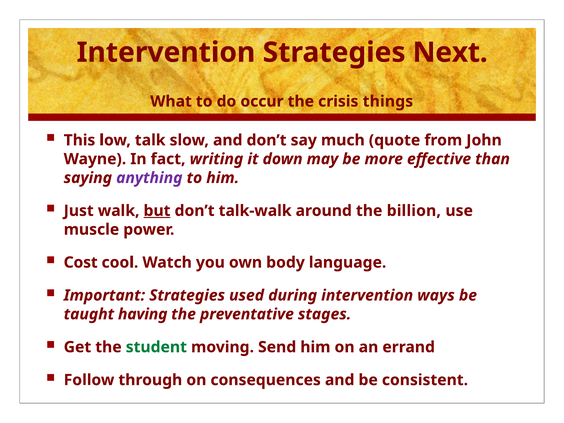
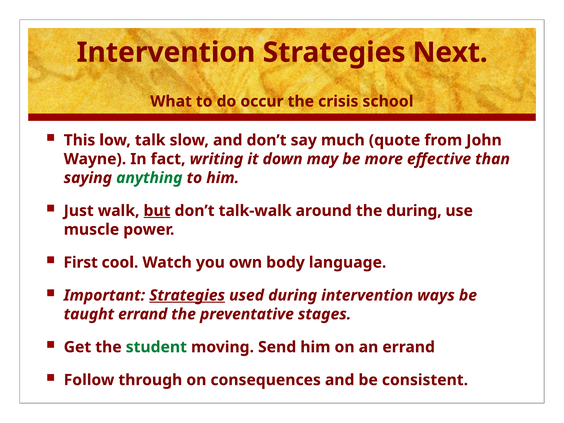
things: things -> school
anything colour: purple -> green
the billion: billion -> during
Cost: Cost -> First
Strategies at (187, 295) underline: none -> present
taught having: having -> errand
